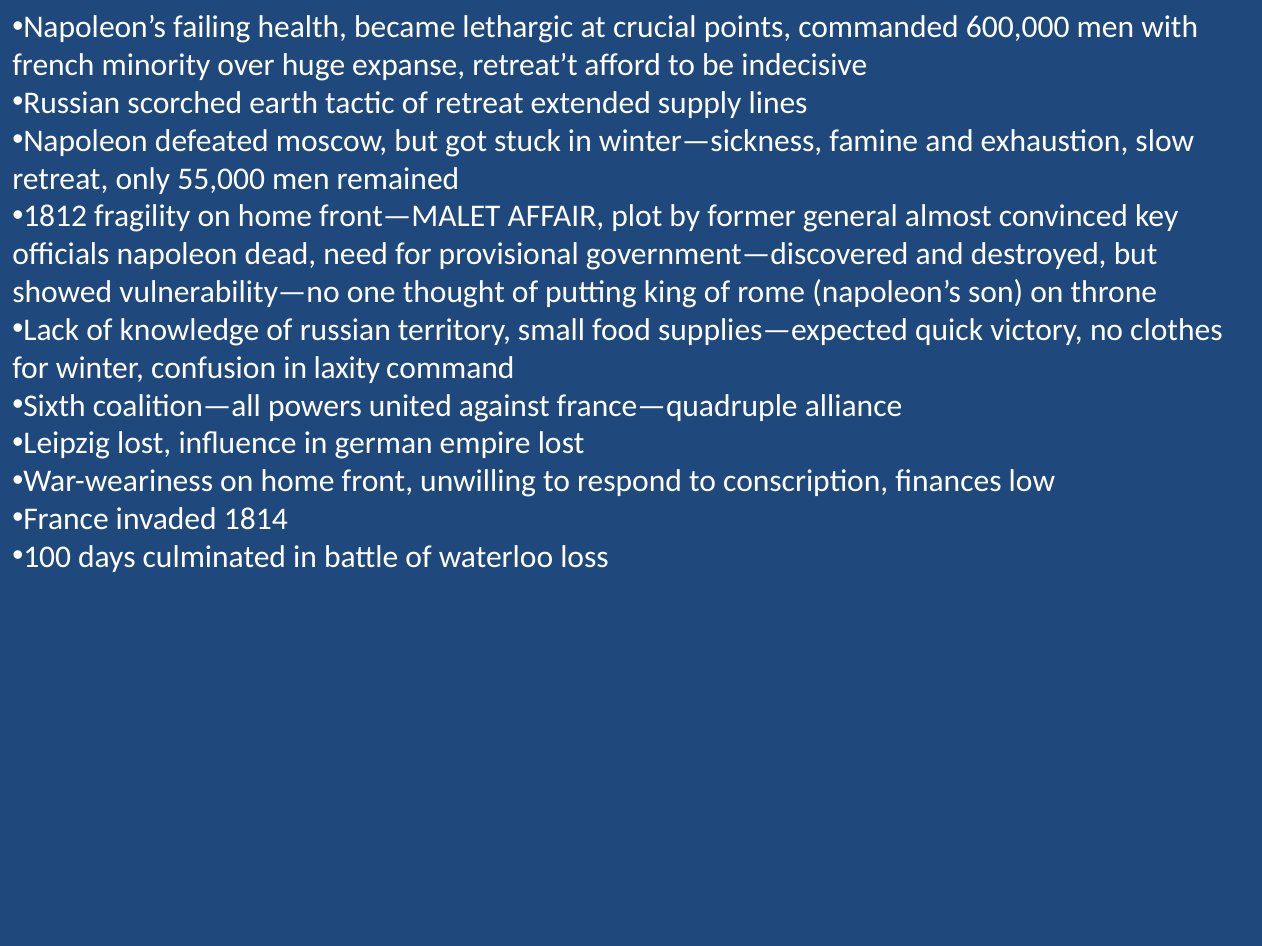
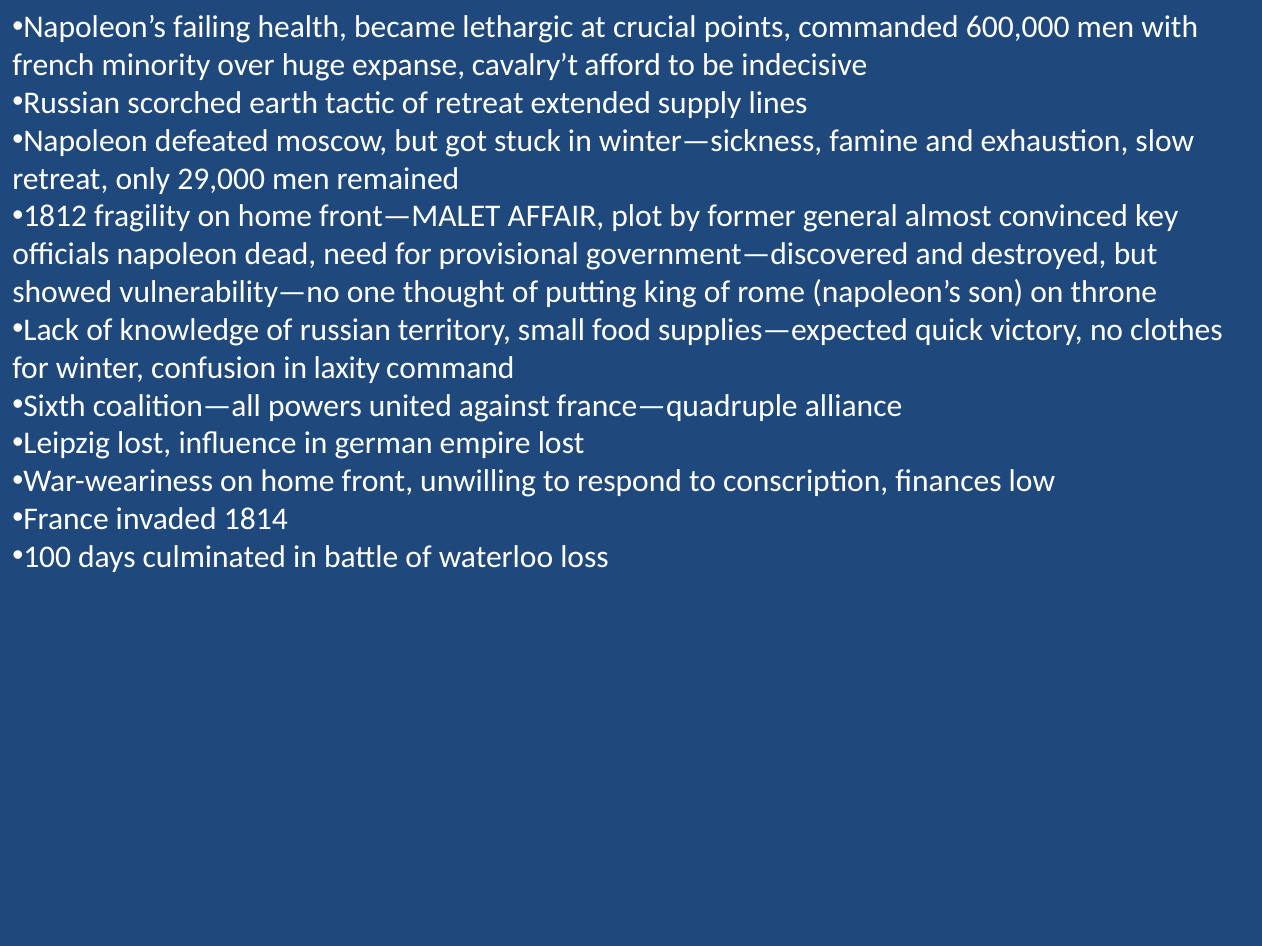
retreat’t: retreat’t -> cavalry’t
55,000: 55,000 -> 29,000
